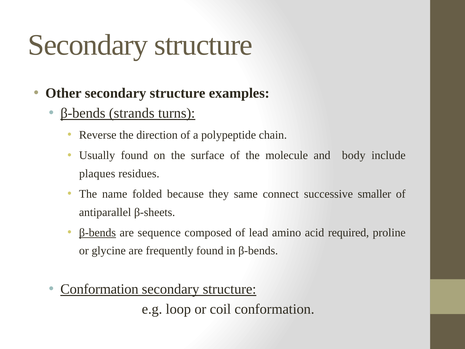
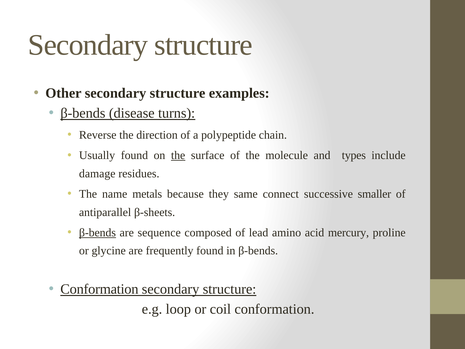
strands: strands -> disease
the at (178, 155) underline: none -> present
body: body -> types
plaques: plaques -> damage
folded: folded -> metals
required: required -> mercury
